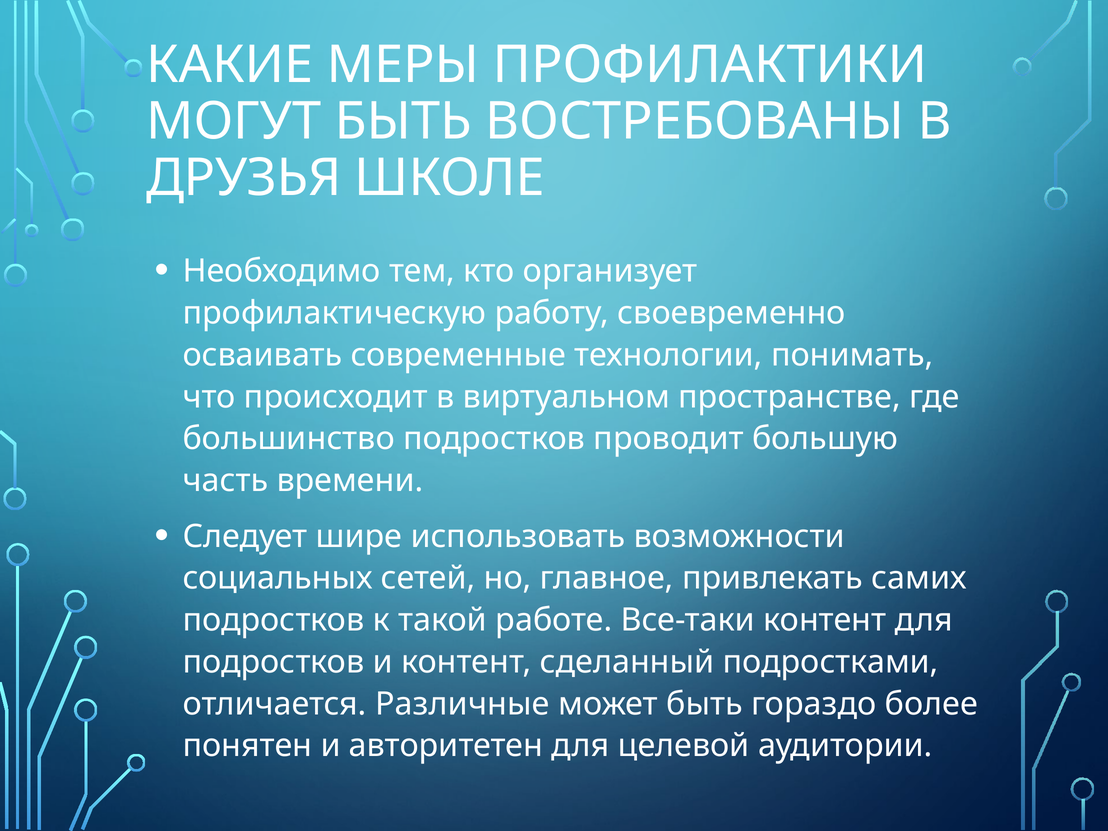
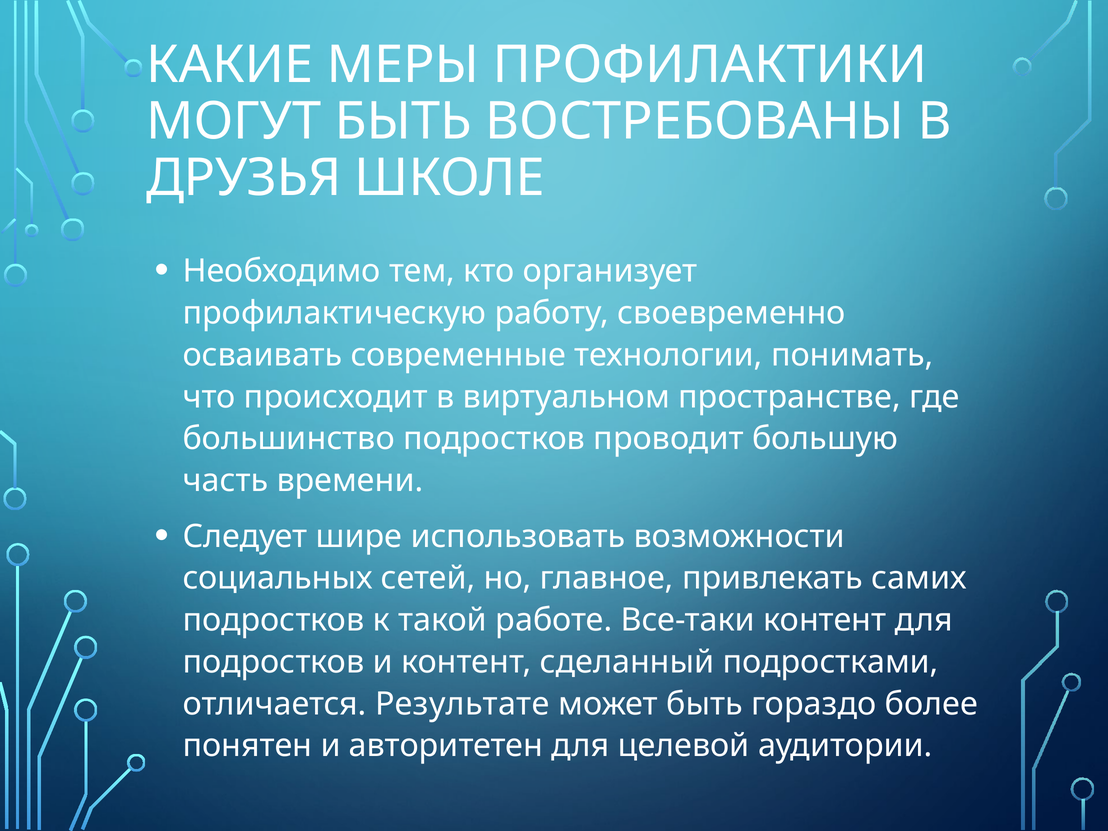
Различные: Различные -> Результате
